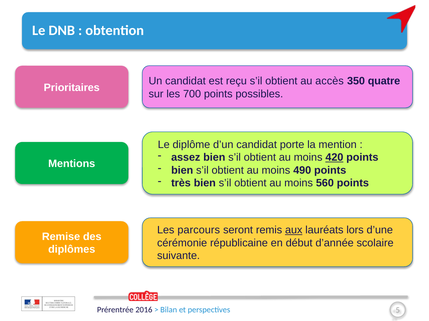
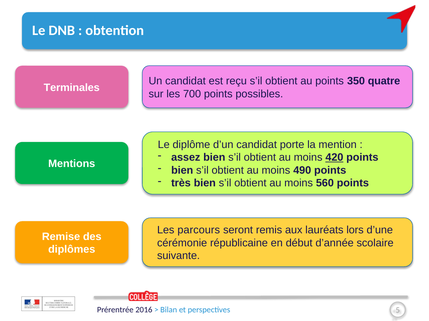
au accès: accès -> points
Prioritaires: Prioritaires -> Terminales
aux underline: present -> none
